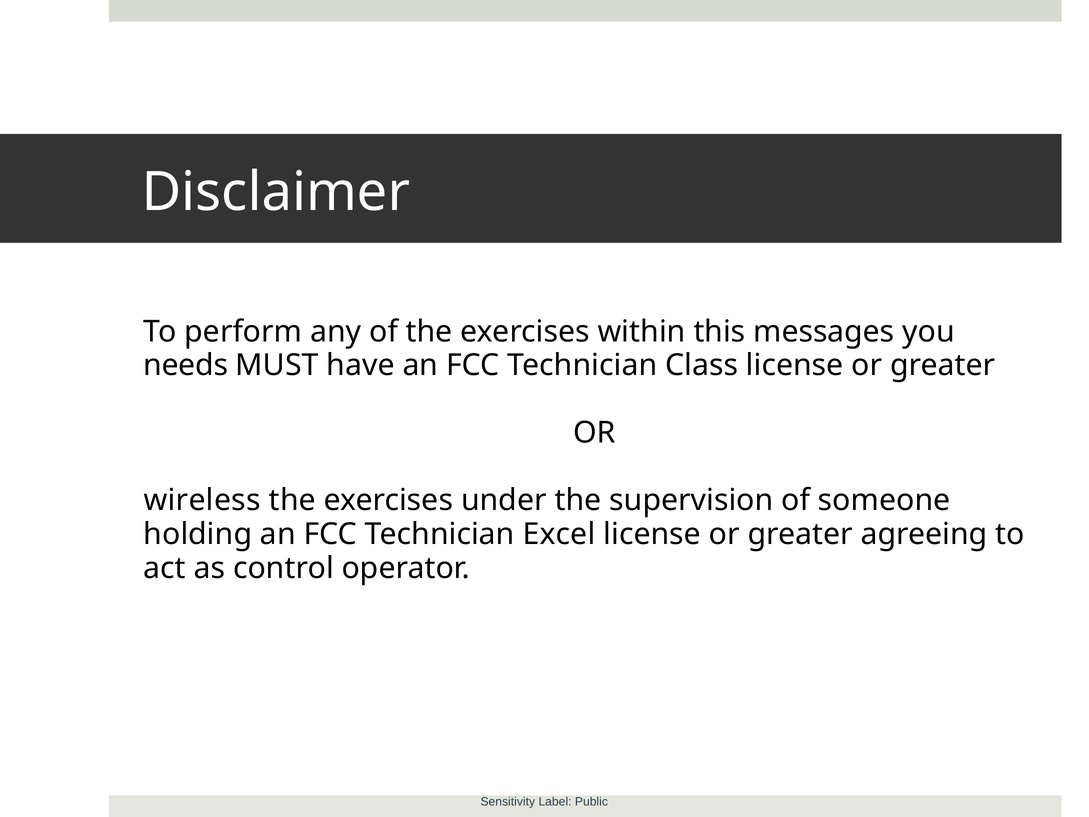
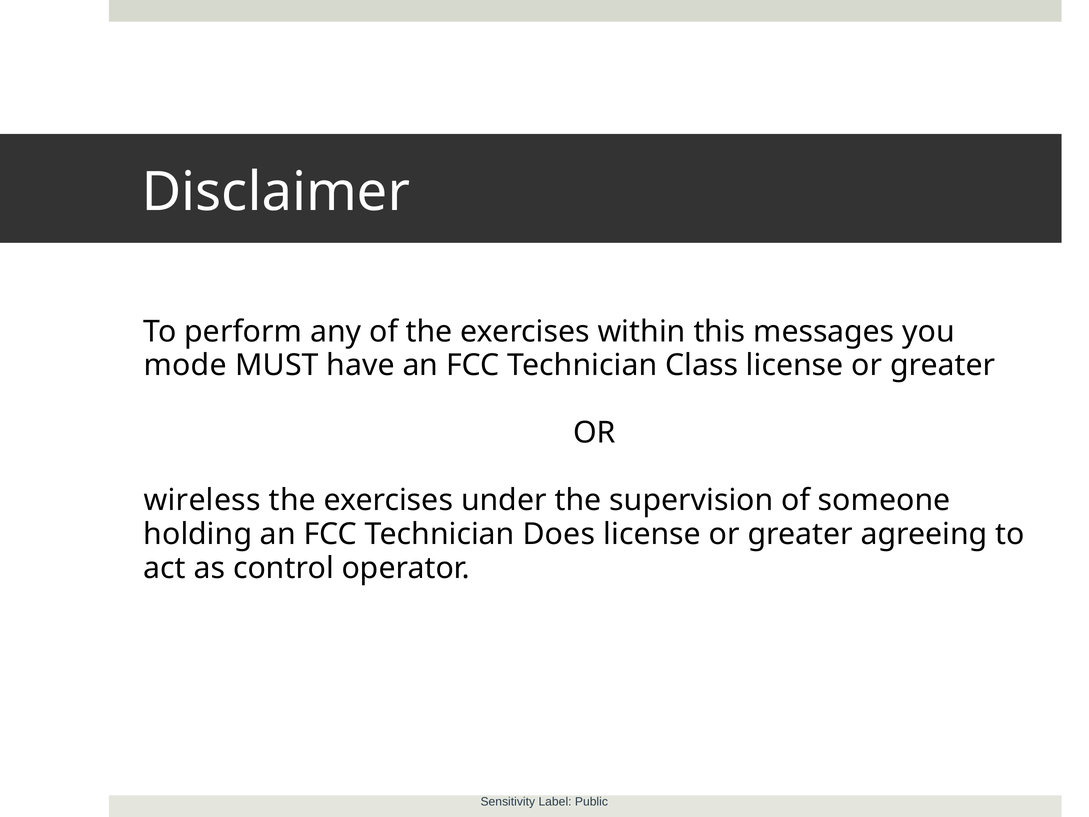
needs: needs -> mode
Excel: Excel -> Does
